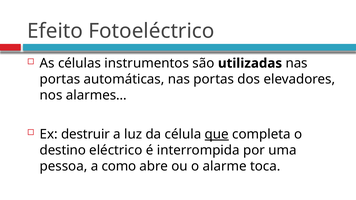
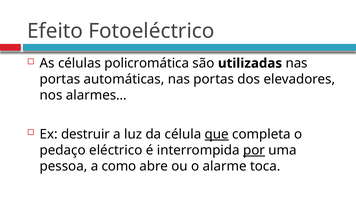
instrumentos: instrumentos -> policromática
destino: destino -> pedaço
por underline: none -> present
